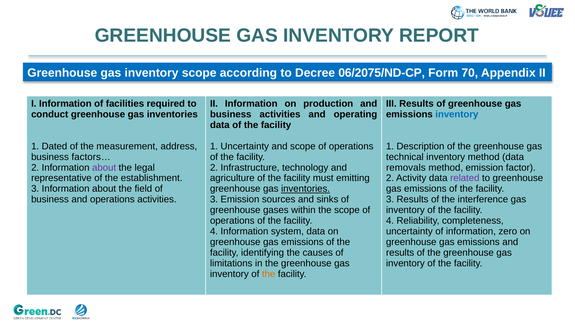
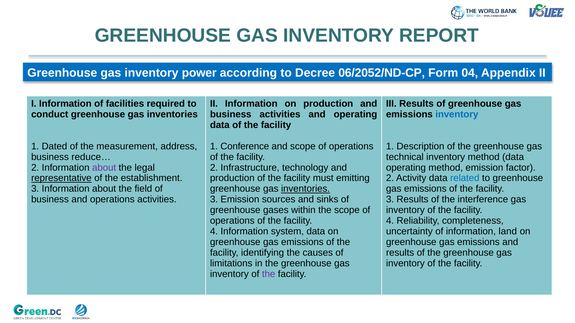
inventory scope: scope -> power
06/2075/ND-CP: 06/2075/ND-CP -> 06/2052/ND-CP
70: 70 -> 04
1 Uncertainty: Uncertainty -> Conference
factors…: factors… -> reduce…
removals at (406, 168): removals -> operating
representative underline: none -> present
agriculture at (232, 178): agriculture -> production
related colour: purple -> blue
zero: zero -> land
the at (269, 274) colour: orange -> purple
